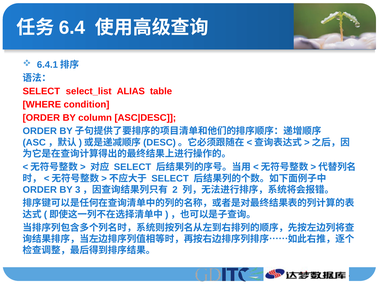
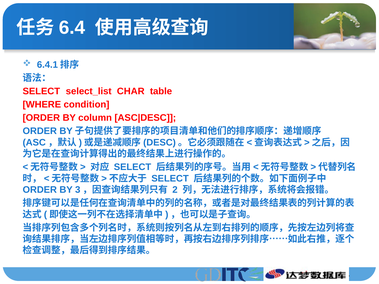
ALIAS: ALIAS -> CHAR
